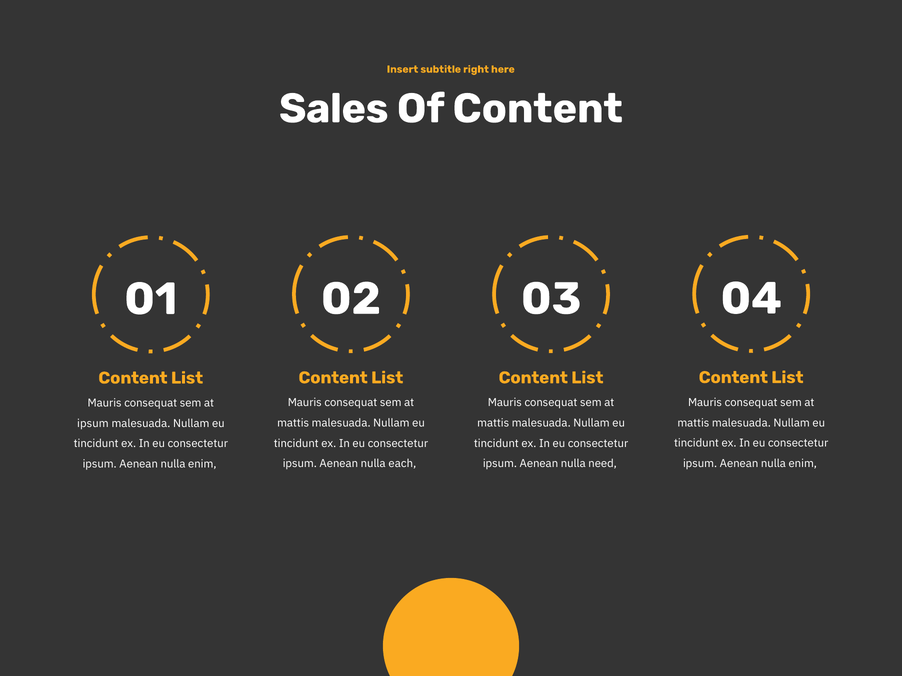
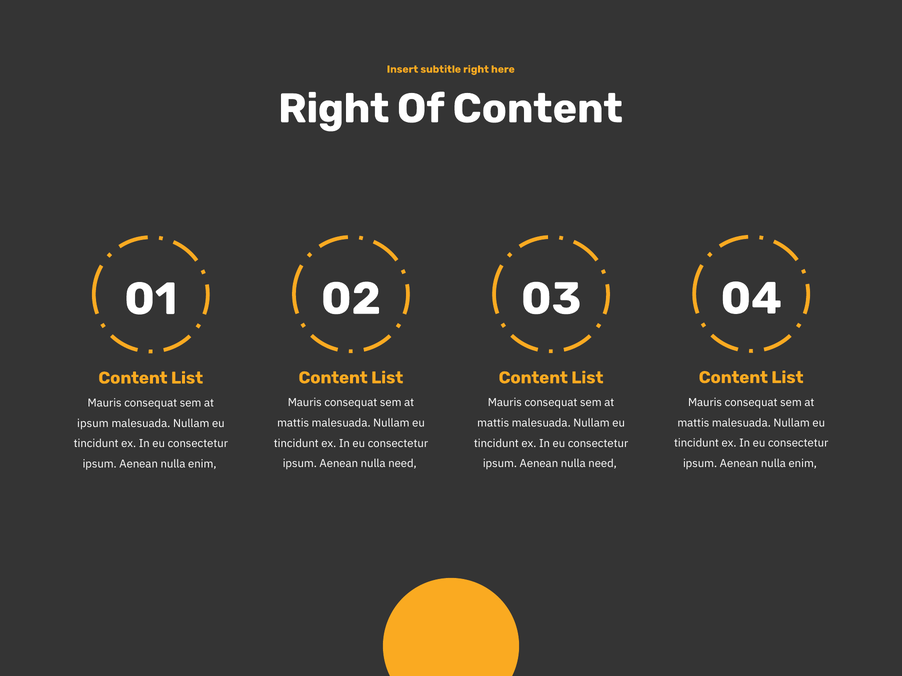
Sales at (334, 109): Sales -> Right
each at (402, 464): each -> need
